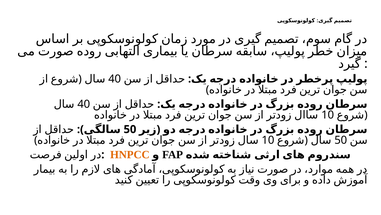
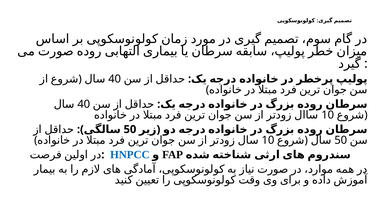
HNPCC colour: orange -> blue
